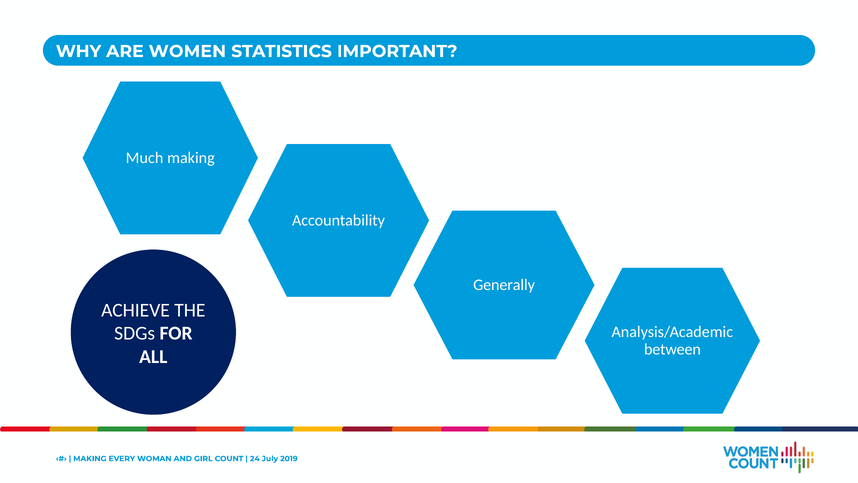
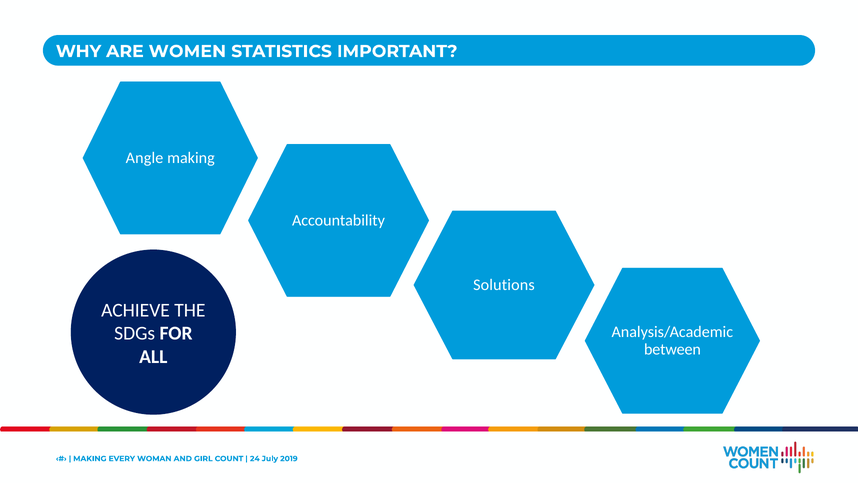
Much: Much -> Angle
Generally: Generally -> Solutions
